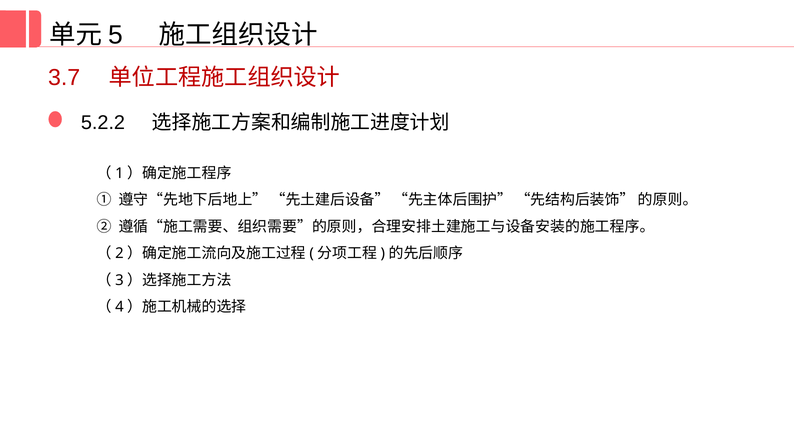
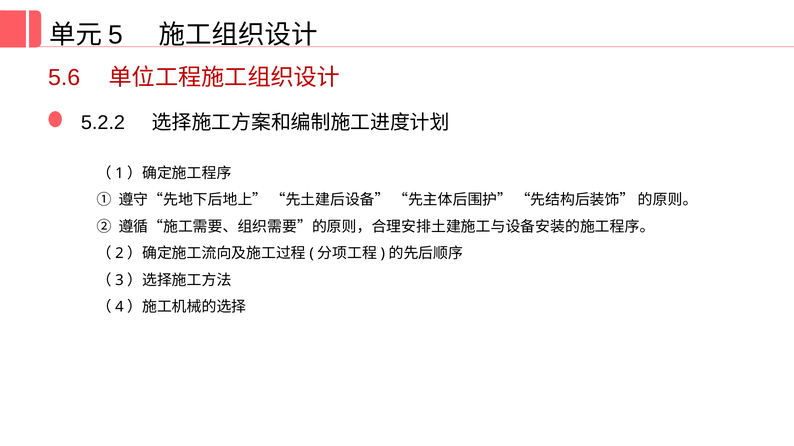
3.7: 3.7 -> 5.6
